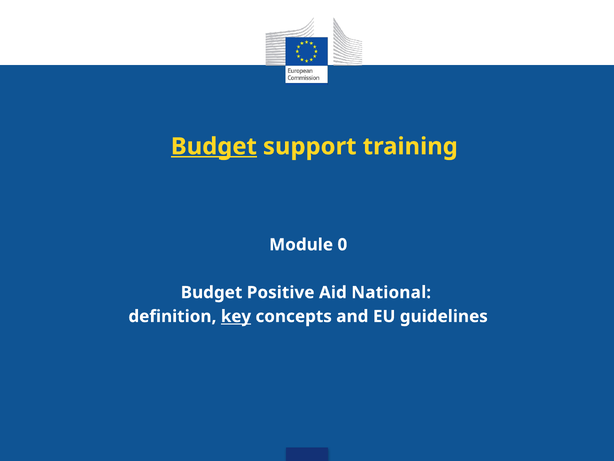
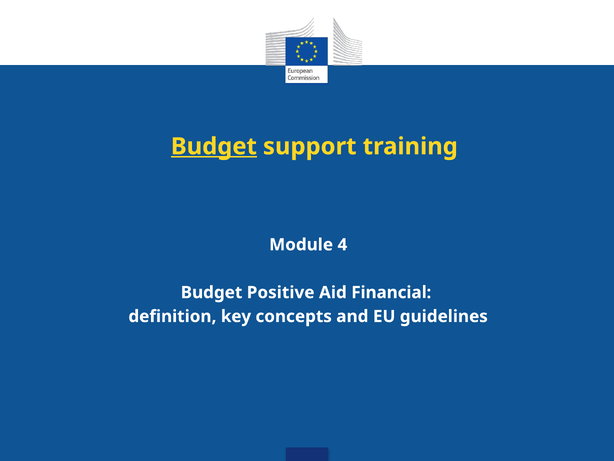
0: 0 -> 4
National: National -> Financial
key underline: present -> none
